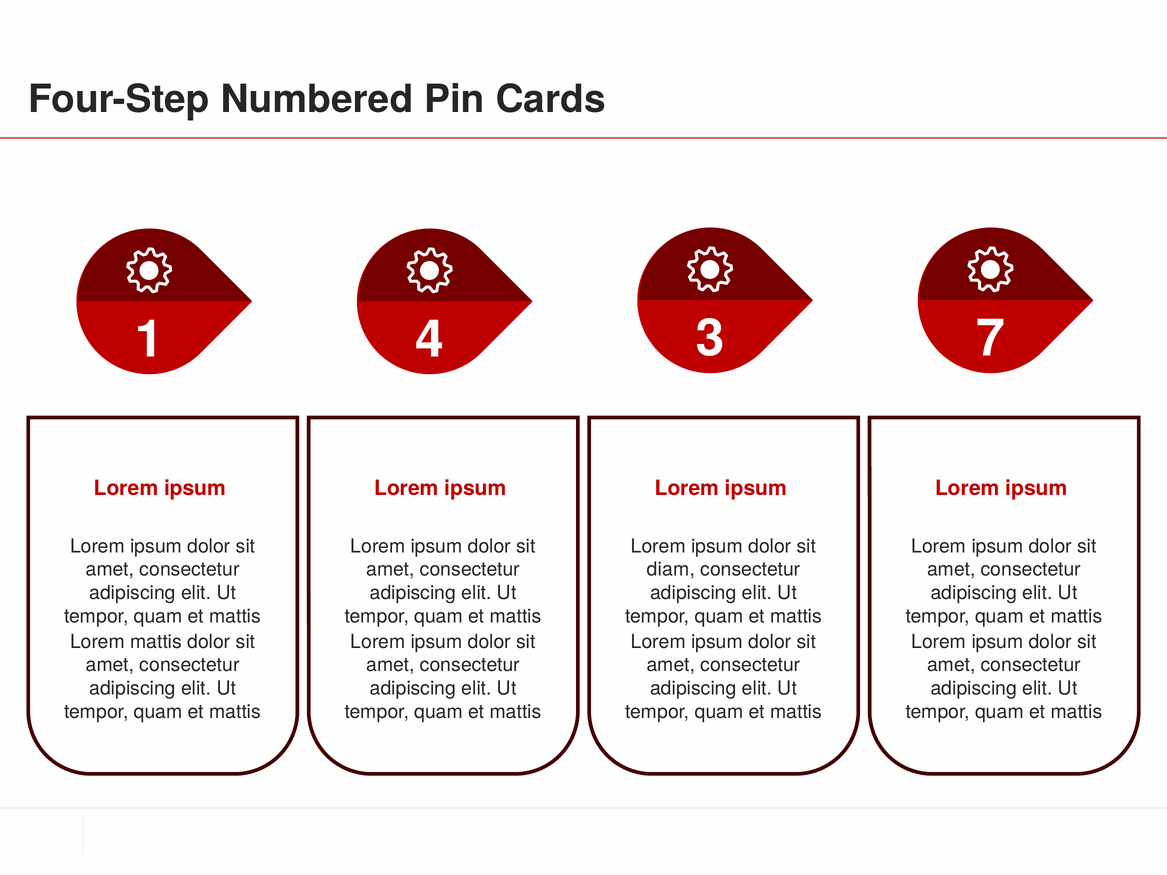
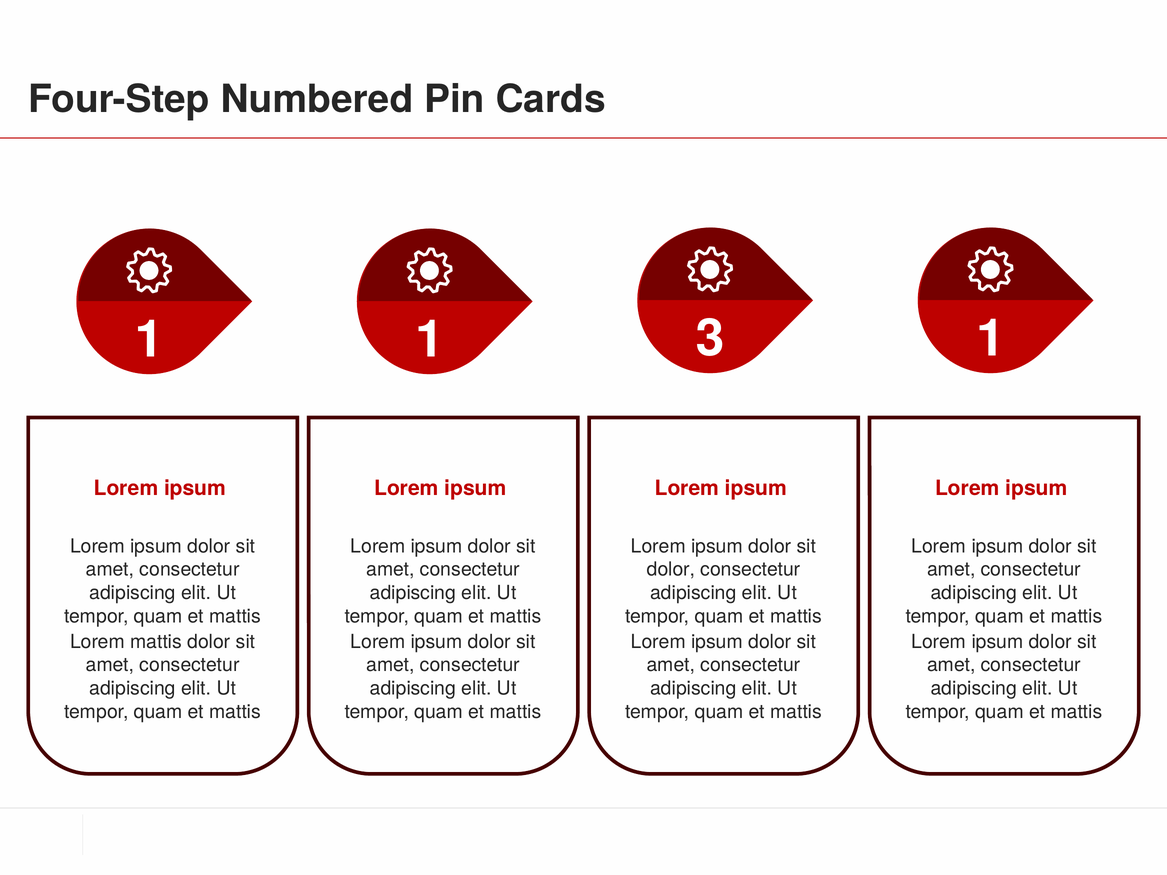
1 4: 4 -> 1
3 7: 7 -> 1
diam at (671, 570): diam -> dolor
